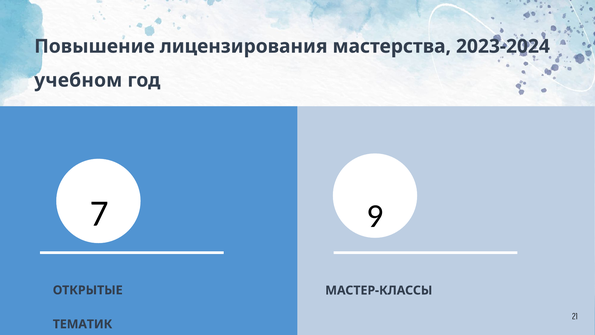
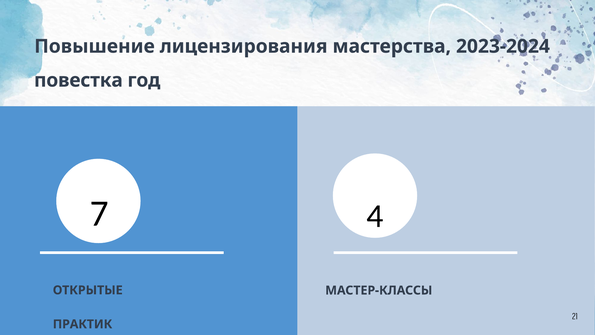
учебном: учебном -> повестка
9: 9 -> 4
ТЕМАТИК: ТЕМАТИК -> ПРАКТИК
